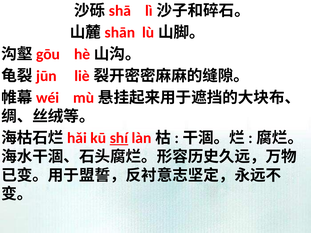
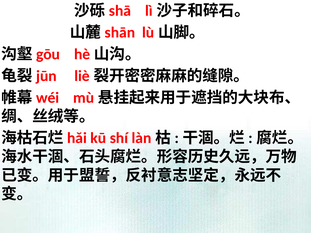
shí underline: present -> none
